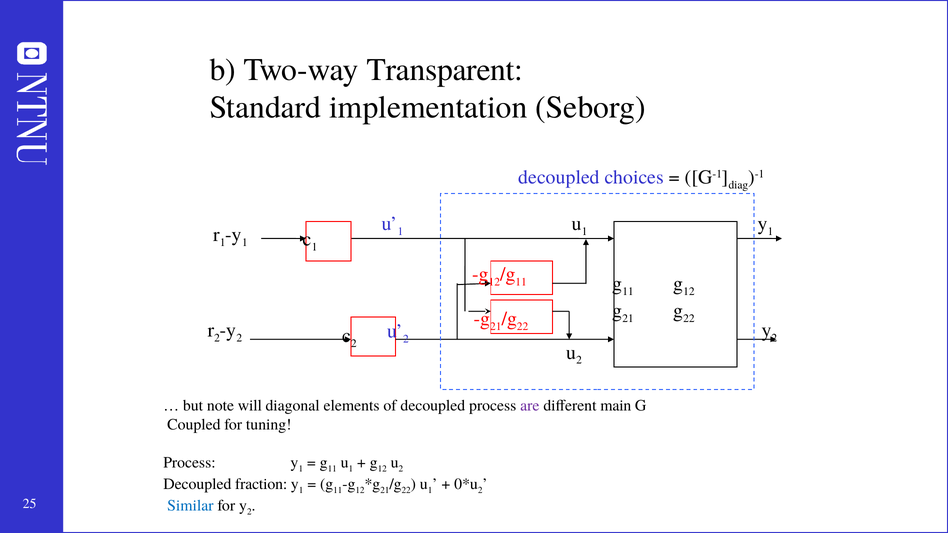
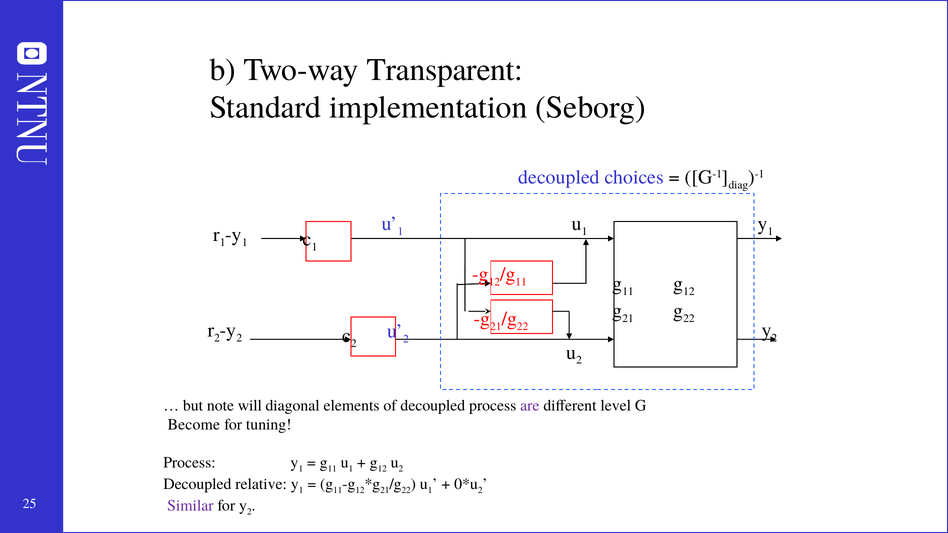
main: main -> level
Coupled: Coupled -> Become
fraction: fraction -> relative
Similar colour: blue -> purple
